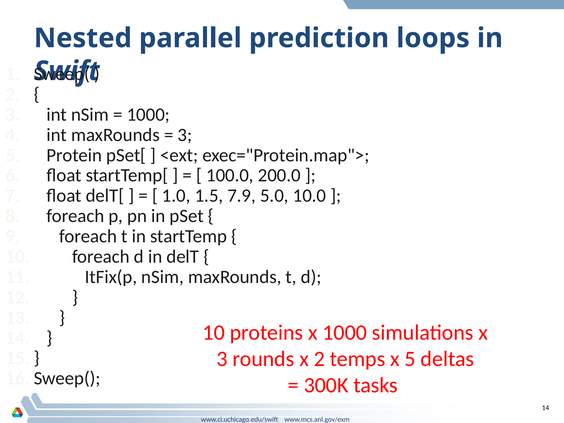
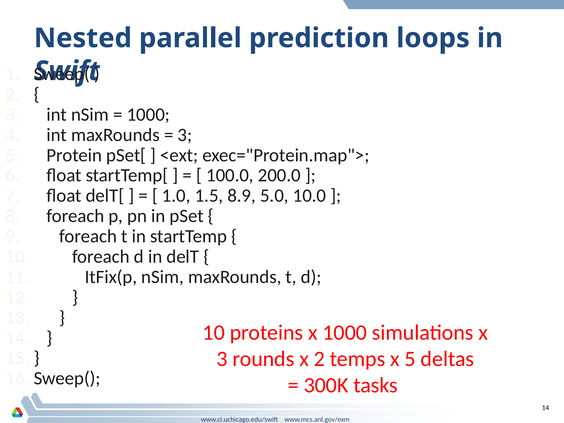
7.9: 7.9 -> 8.9
